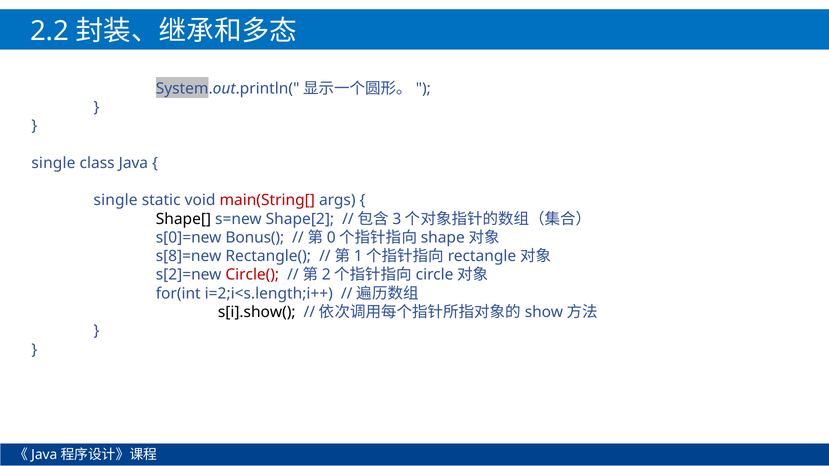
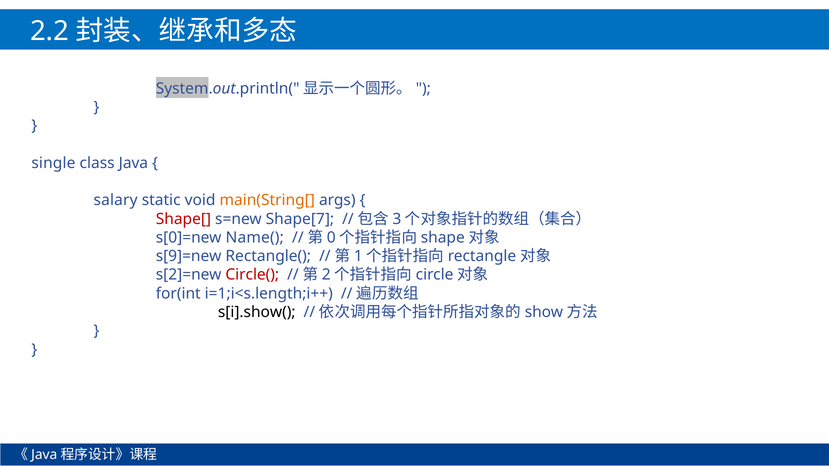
single at (116, 200): single -> salary
main(String[ colour: red -> orange
Shape[ colour: black -> red
Shape[2: Shape[2 -> Shape[7
Bonus(: Bonus( -> Name(
s[8]=new: s[8]=new -> s[9]=new
i=2;i<s.length;i++: i=2;i<s.length;i++ -> i=1;i<s.length;i++
